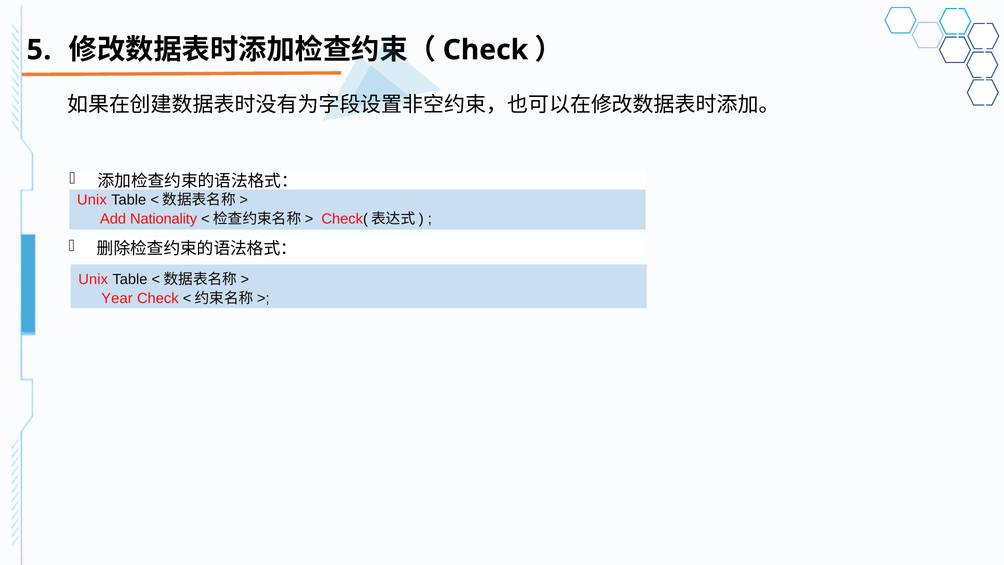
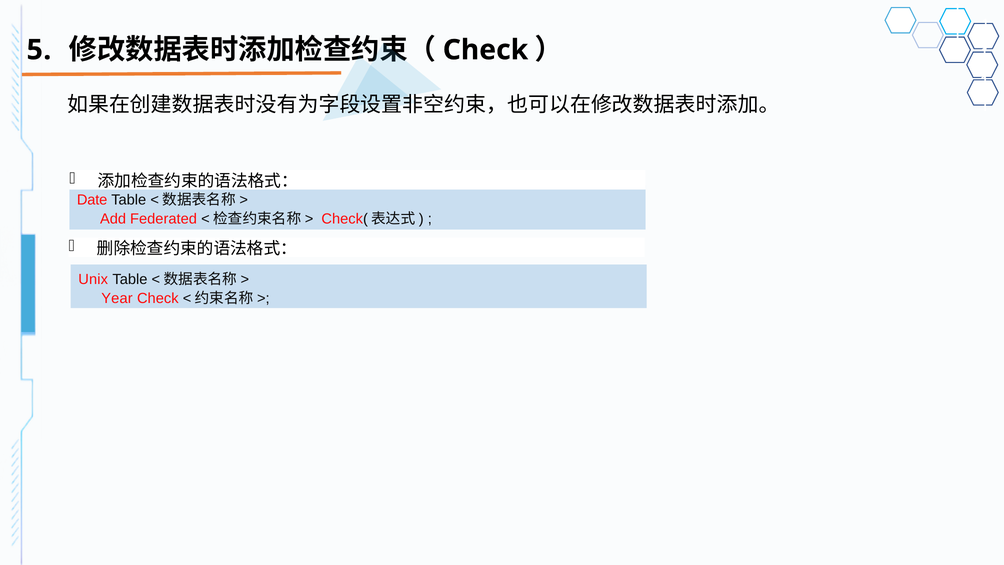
Unix at (92, 200): Unix -> Date
Nationality: Nationality -> Federated
